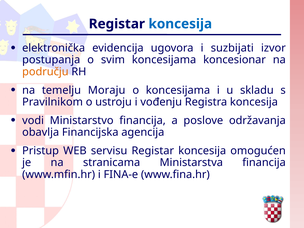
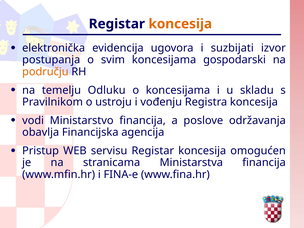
koncesija at (180, 24) colour: blue -> orange
koncesionar: koncesionar -> gospodarski
Moraju: Moraju -> Odluku
